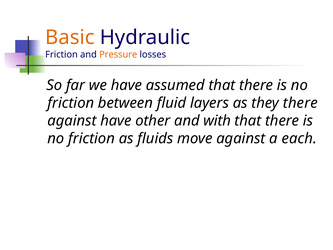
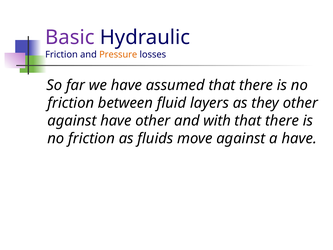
Basic colour: orange -> purple
they there: there -> other
a each: each -> have
